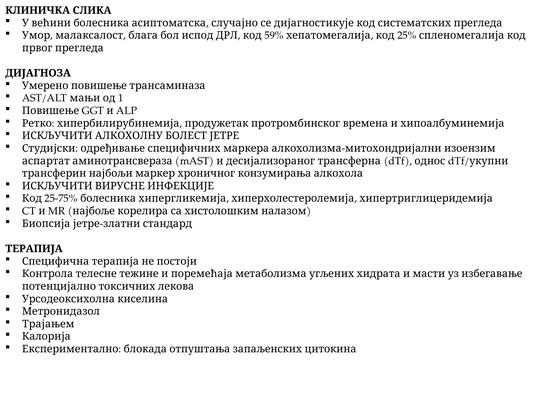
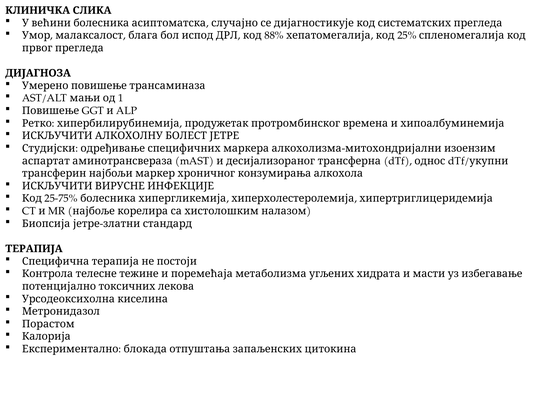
59%: 59% -> 88%
Трајањем: Трајањем -> Порастом
